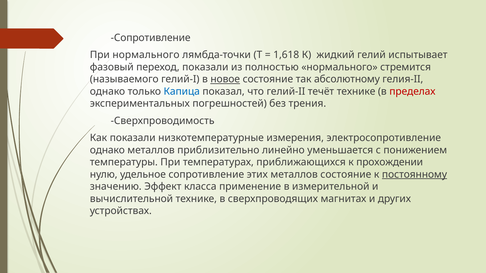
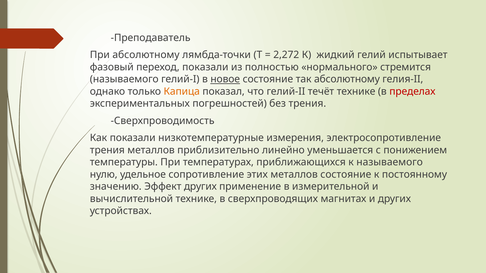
Сопротивление at (151, 38): Сопротивление -> Преподаватель
При нормального: нормального -> абсолютному
1,618: 1,618 -> 2,272
Капица colour: blue -> orange
однако at (107, 150): однако -> трения
к прохождении: прохождении -> называемого
постоянному underline: present -> none
Эффект класса: класса -> других
